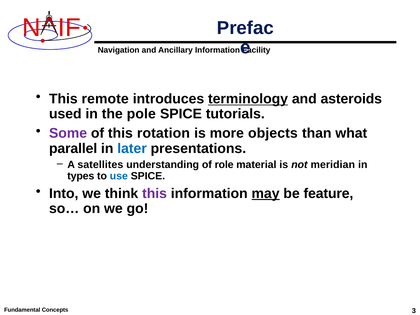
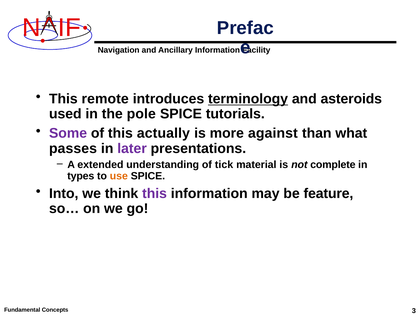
rotation: rotation -> actually
objects: objects -> against
parallel: parallel -> passes
later colour: blue -> purple
satellites: satellites -> extended
role: role -> tick
meridian: meridian -> complete
use colour: blue -> orange
may underline: present -> none
